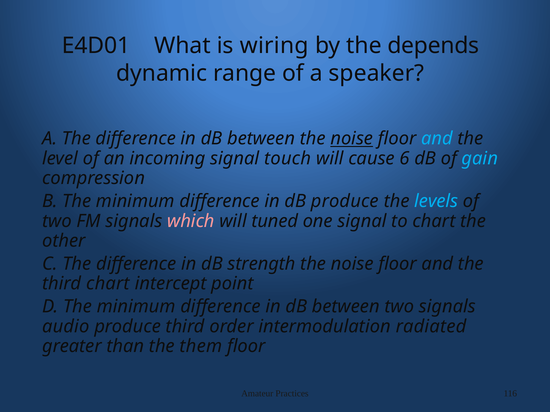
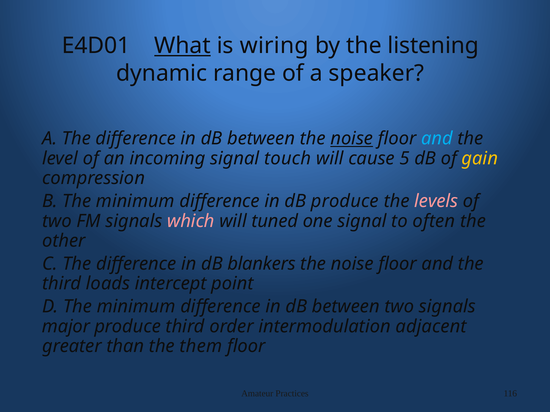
What underline: none -> present
depends: depends -> listening
6: 6 -> 5
gain colour: light blue -> yellow
levels colour: light blue -> pink
to chart: chart -> often
strength: strength -> blankers
third chart: chart -> loads
audio: audio -> major
radiated: radiated -> adjacent
